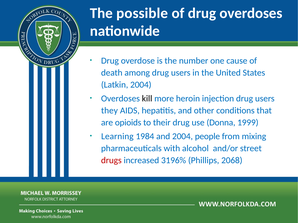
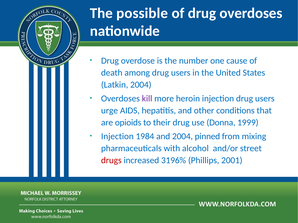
kill colour: black -> purple
they: they -> urge
Learning at (117, 137): Learning -> Injection
people: people -> pinned
2068: 2068 -> 2001
